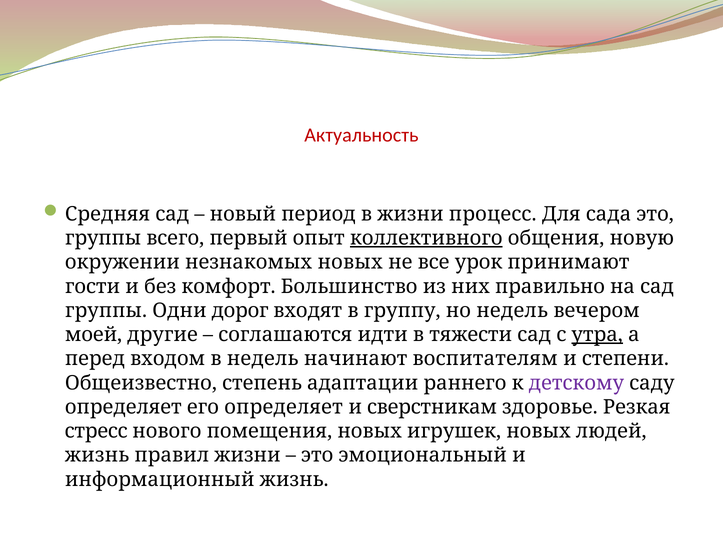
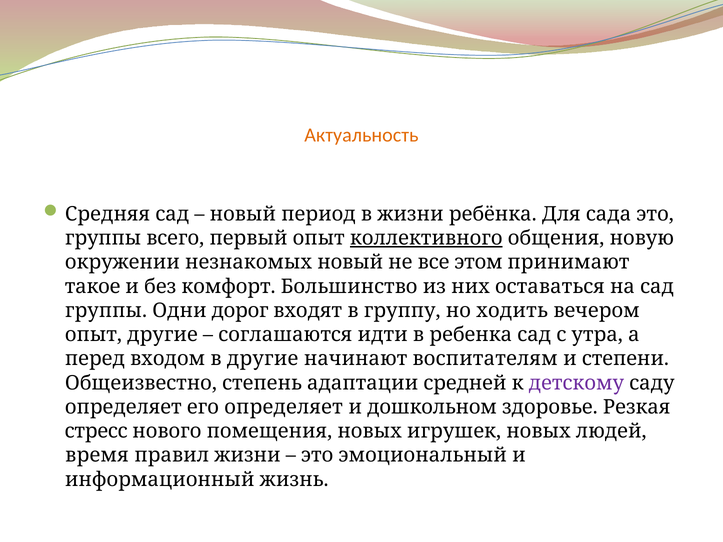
Актуальность colour: red -> orange
процесс: процесс -> ребёнка
незнакомых новых: новых -> новый
урок: урок -> этом
гости: гости -> такое
правильно: правильно -> оставаться
но недель: недель -> ходить
моей at (94, 335): моей -> опыт
тяжести: тяжести -> ребенка
утра underline: present -> none
в недель: недель -> другие
раннего: раннего -> средней
сверстникам: сверстникам -> дошкольном
жизнь at (97, 456): жизнь -> время
